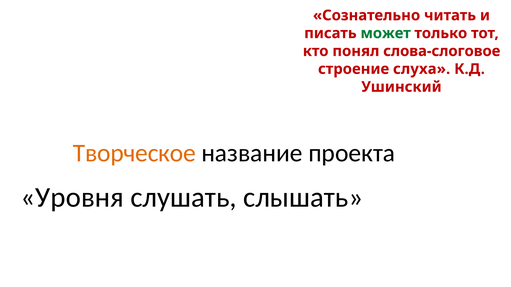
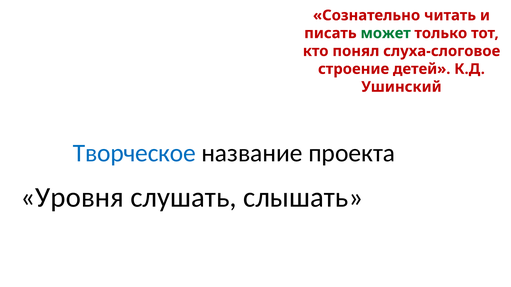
слова-слоговое: слова-слоговое -> слуха-слоговое
слуха: слуха -> детей
Творческое colour: orange -> blue
